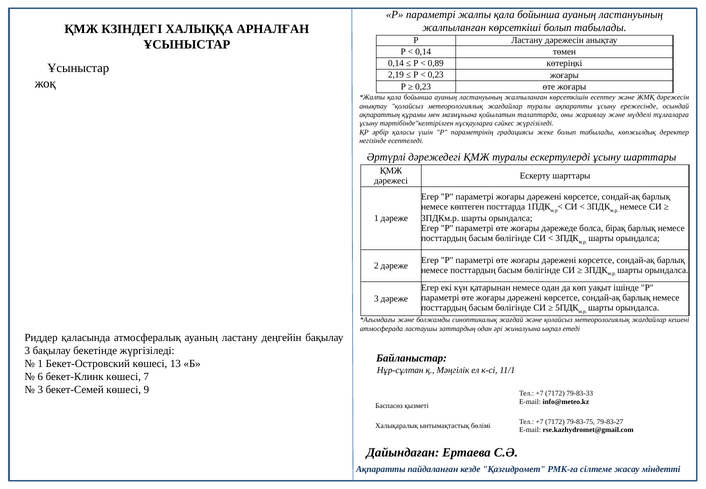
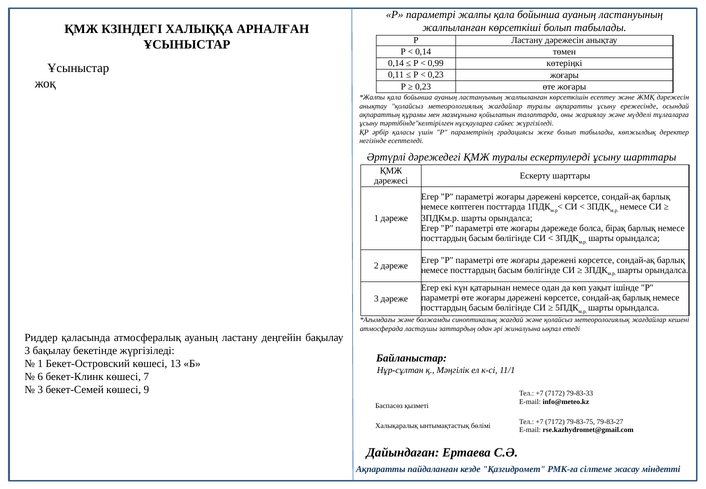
0,89: 0,89 -> 0,99
2,19: 2,19 -> 0,11
